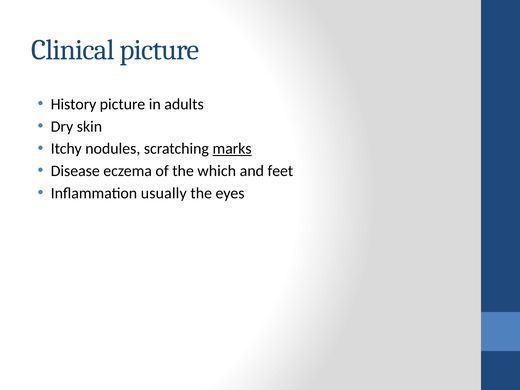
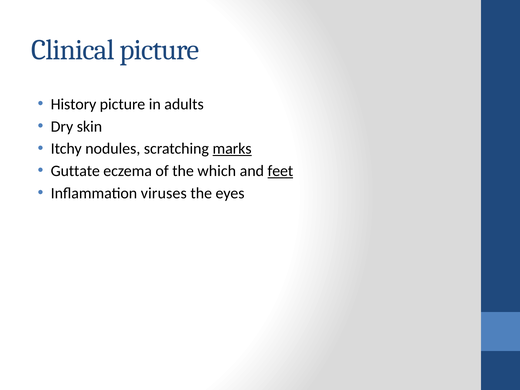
Disease: Disease -> Guttate
feet underline: none -> present
usually: usually -> viruses
